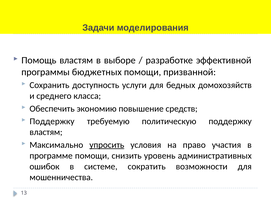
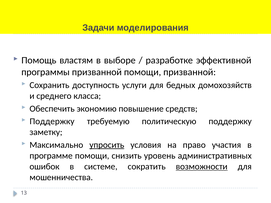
программы бюджетных: бюджетных -> призванной
властям at (46, 132): властям -> заметку
возможности underline: none -> present
